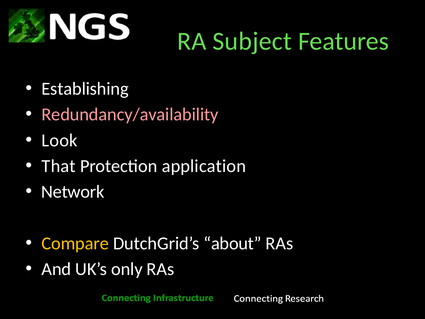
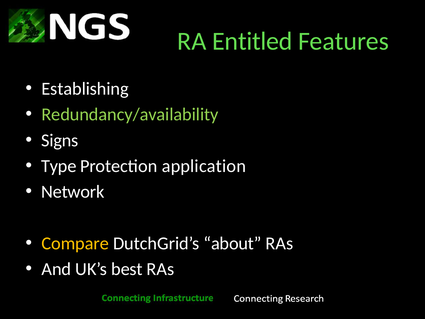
Subject: Subject -> Entitled
Redundancy/availability colour: pink -> light green
Look: Look -> Signs
That: That -> Type
only: only -> best
